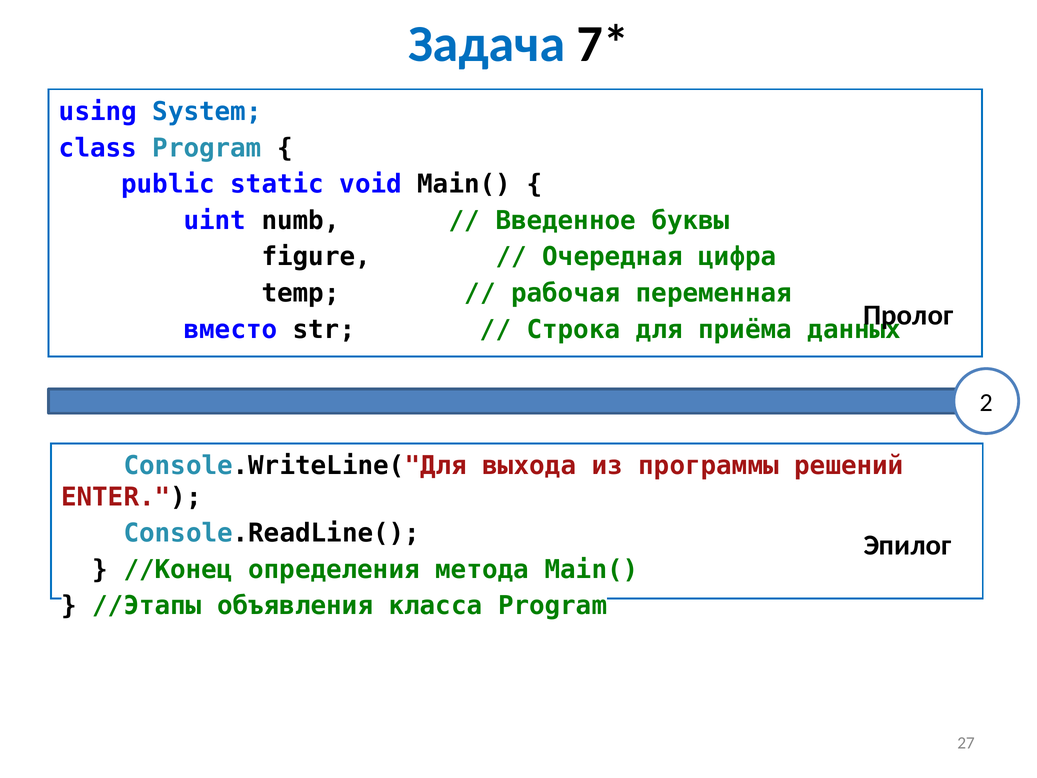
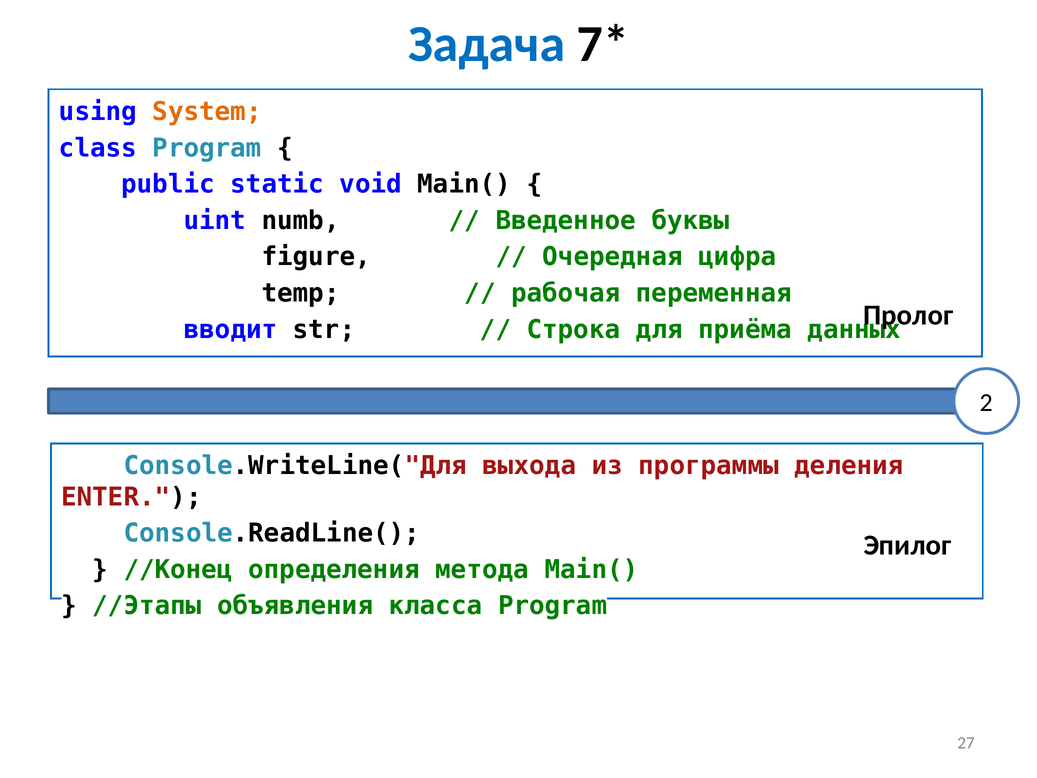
System colour: blue -> orange
вместо: вместо -> вводит
решений: решений -> деления
